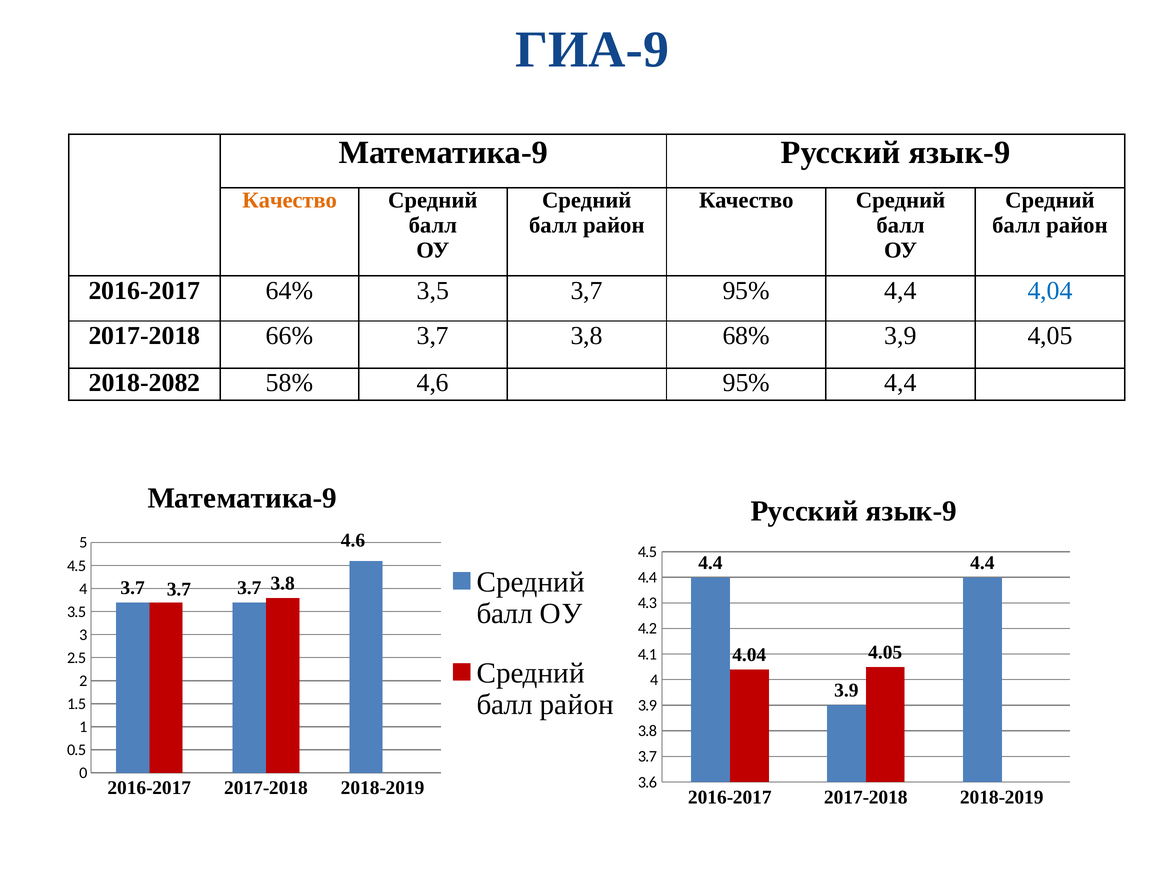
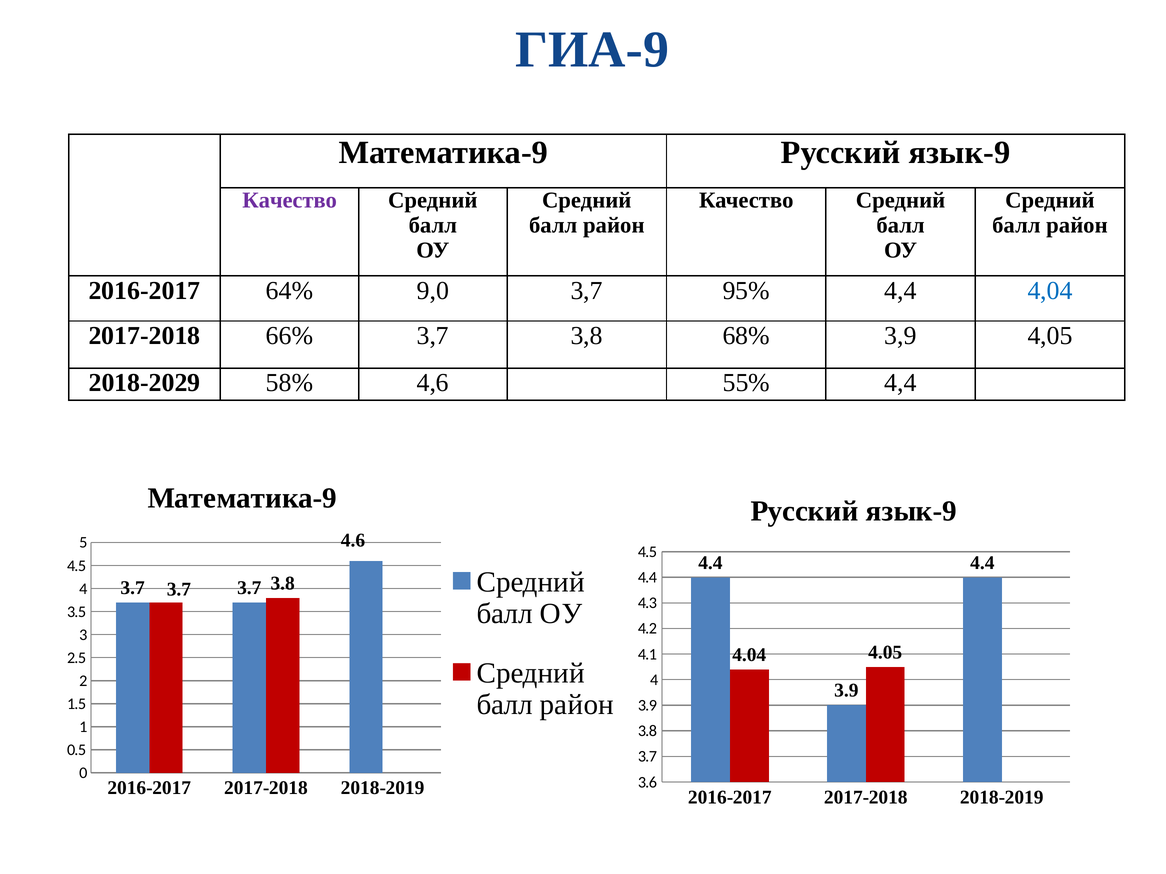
Качество at (290, 200) colour: orange -> purple
3,5: 3,5 -> 9,0
2018-2082: 2018-2082 -> 2018-2029
4,6 95%: 95% -> 55%
